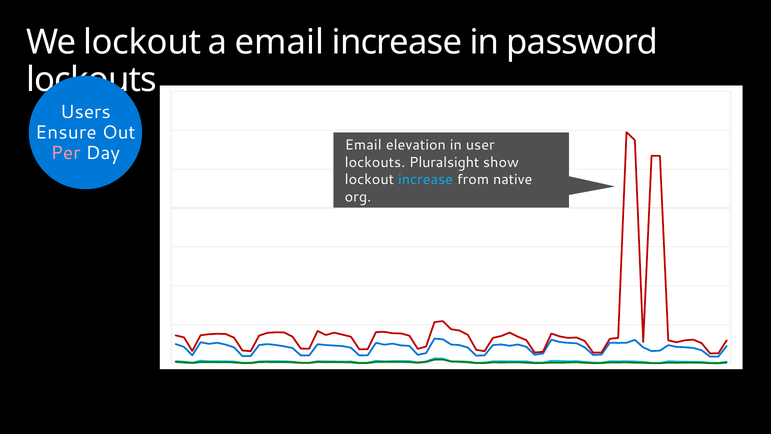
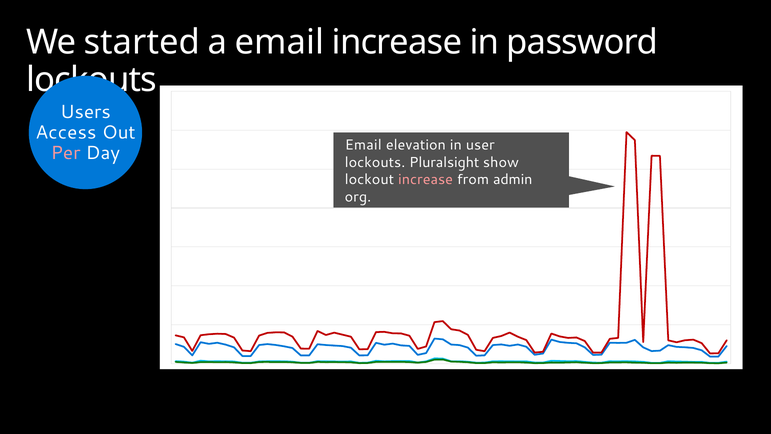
We lockout: lockout -> started
Ensure: Ensure -> Access
increase at (426, 180) colour: light blue -> pink
native: native -> admin
